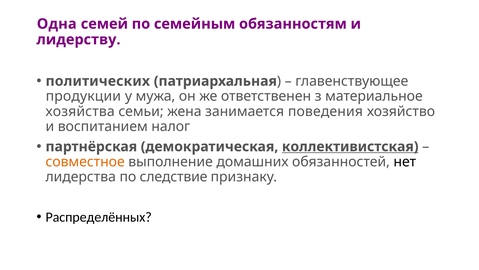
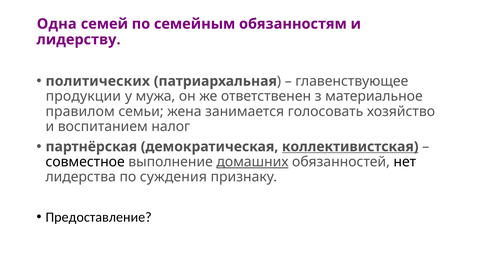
хозяйства: хозяйства -> правилом
поведения: поведения -> голосовать
совместное colour: orange -> black
домашних underline: none -> present
следствие: следствие -> суждения
Распределённых: Распределённых -> Предоставление
